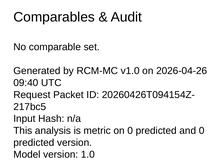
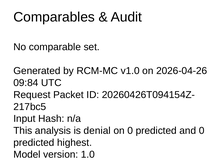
09:40: 09:40 -> 09:84
metric: metric -> denial
predicted version: version -> highest
